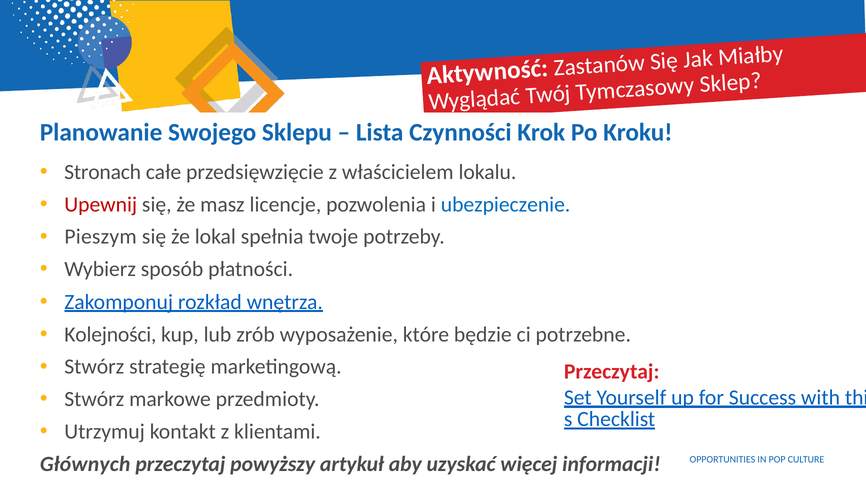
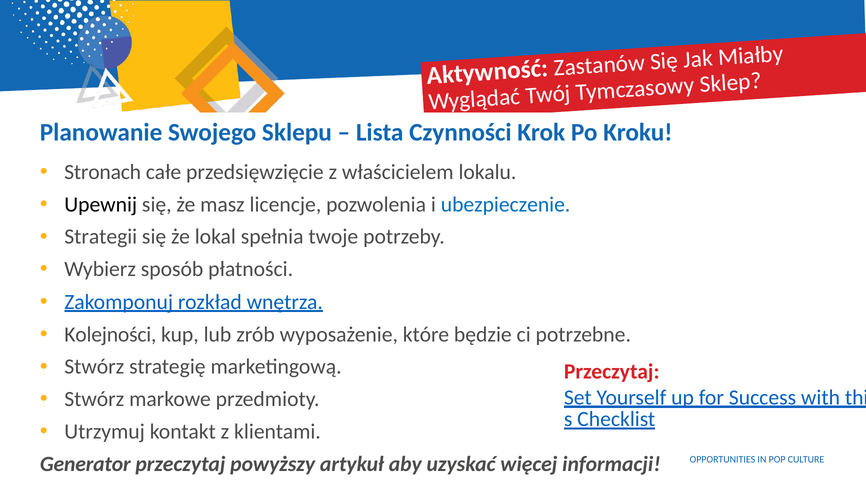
Upewnij colour: red -> black
Pieszym: Pieszym -> Strategii
Głównych: Głównych -> Generator
